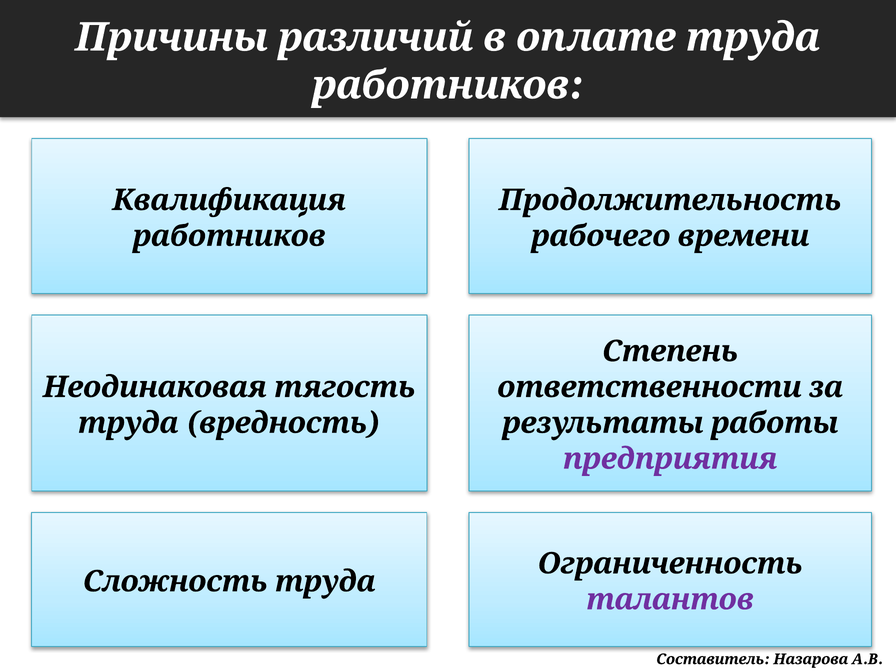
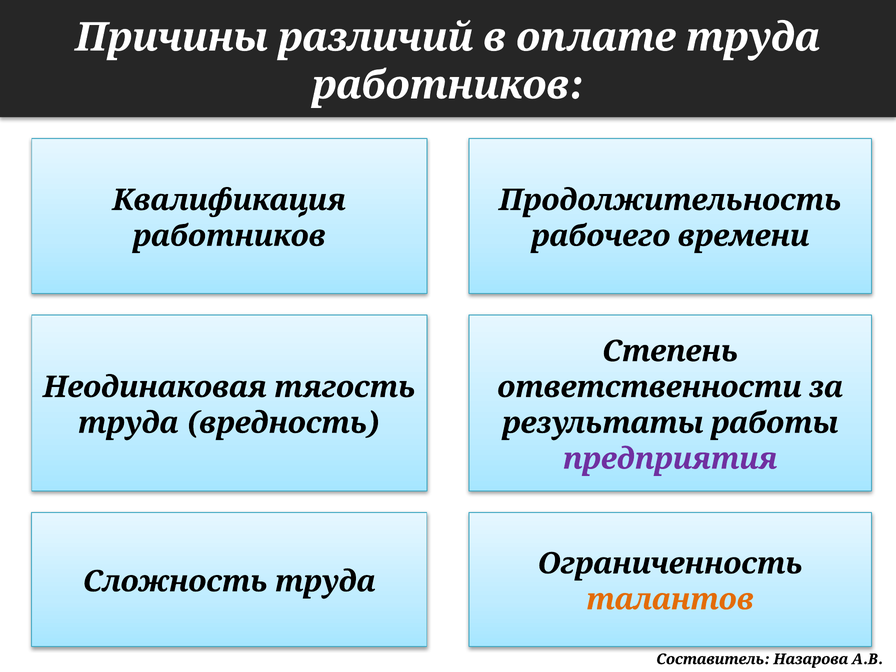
талантов colour: purple -> orange
